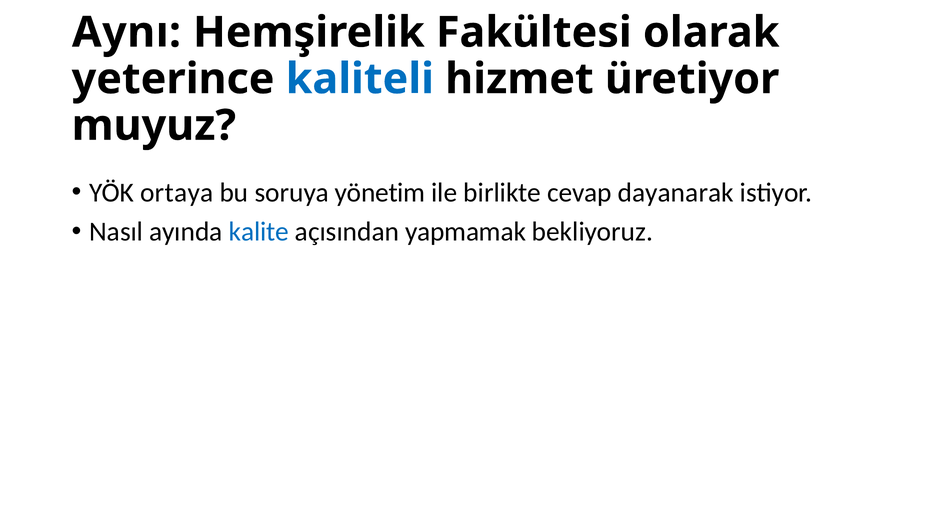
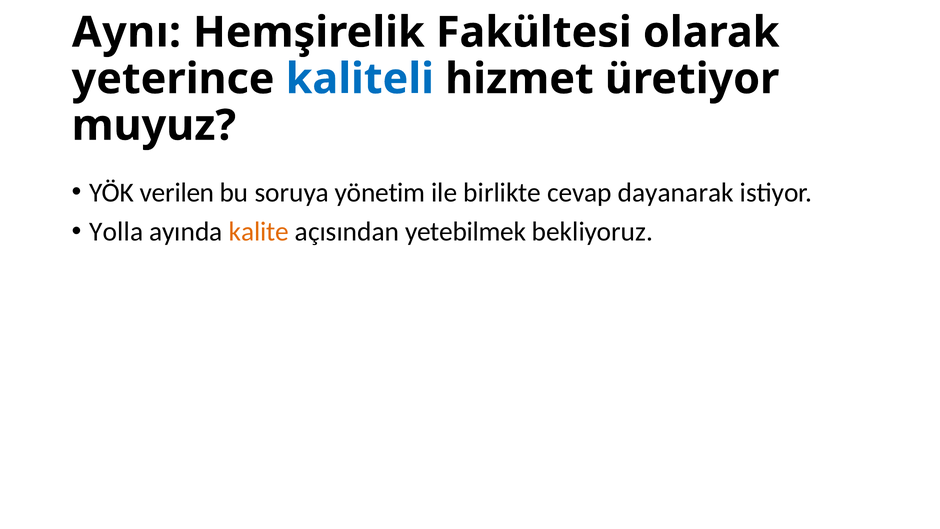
ortaya: ortaya -> verilen
Nasıl: Nasıl -> Yolla
kalite colour: blue -> orange
yapmamak: yapmamak -> yetebilmek
